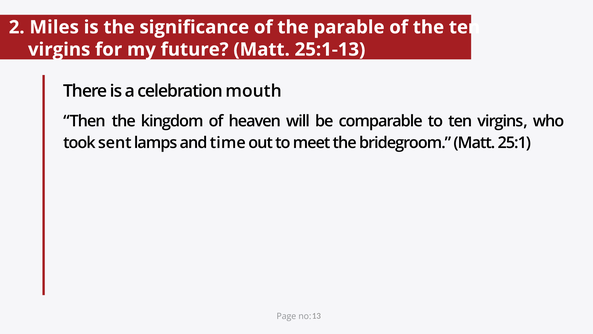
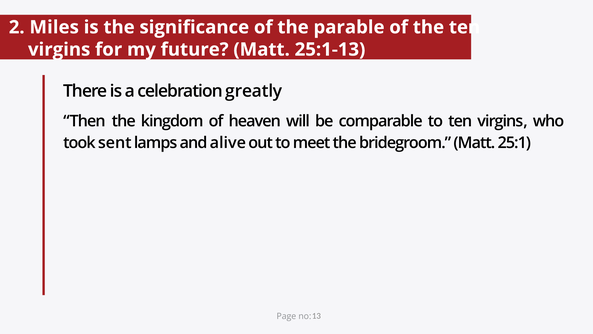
mouth: mouth -> greatly
time: time -> alive
